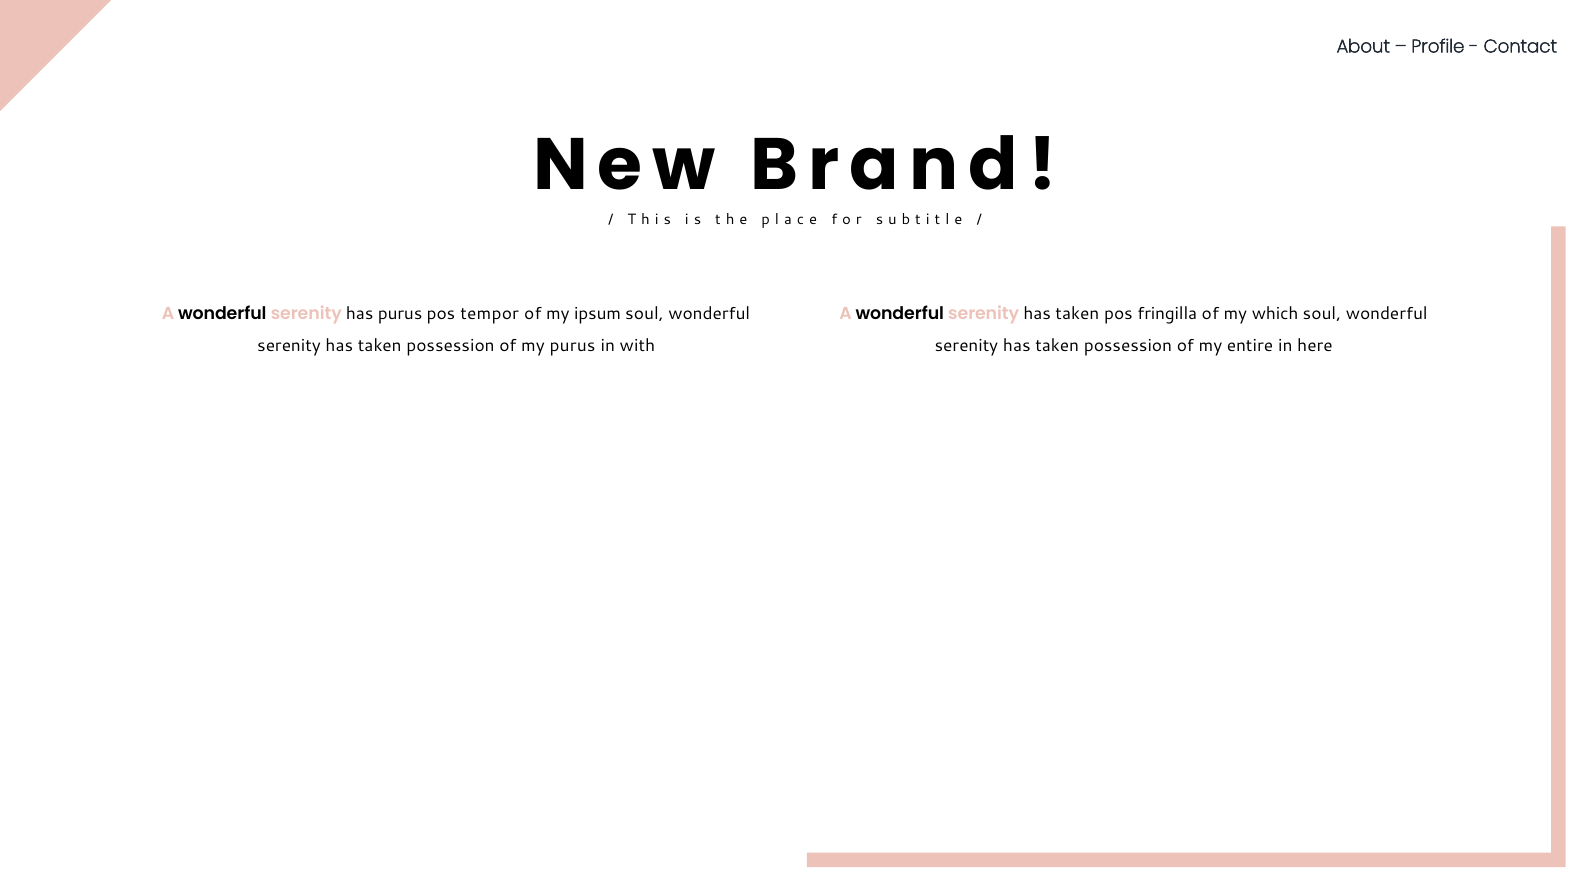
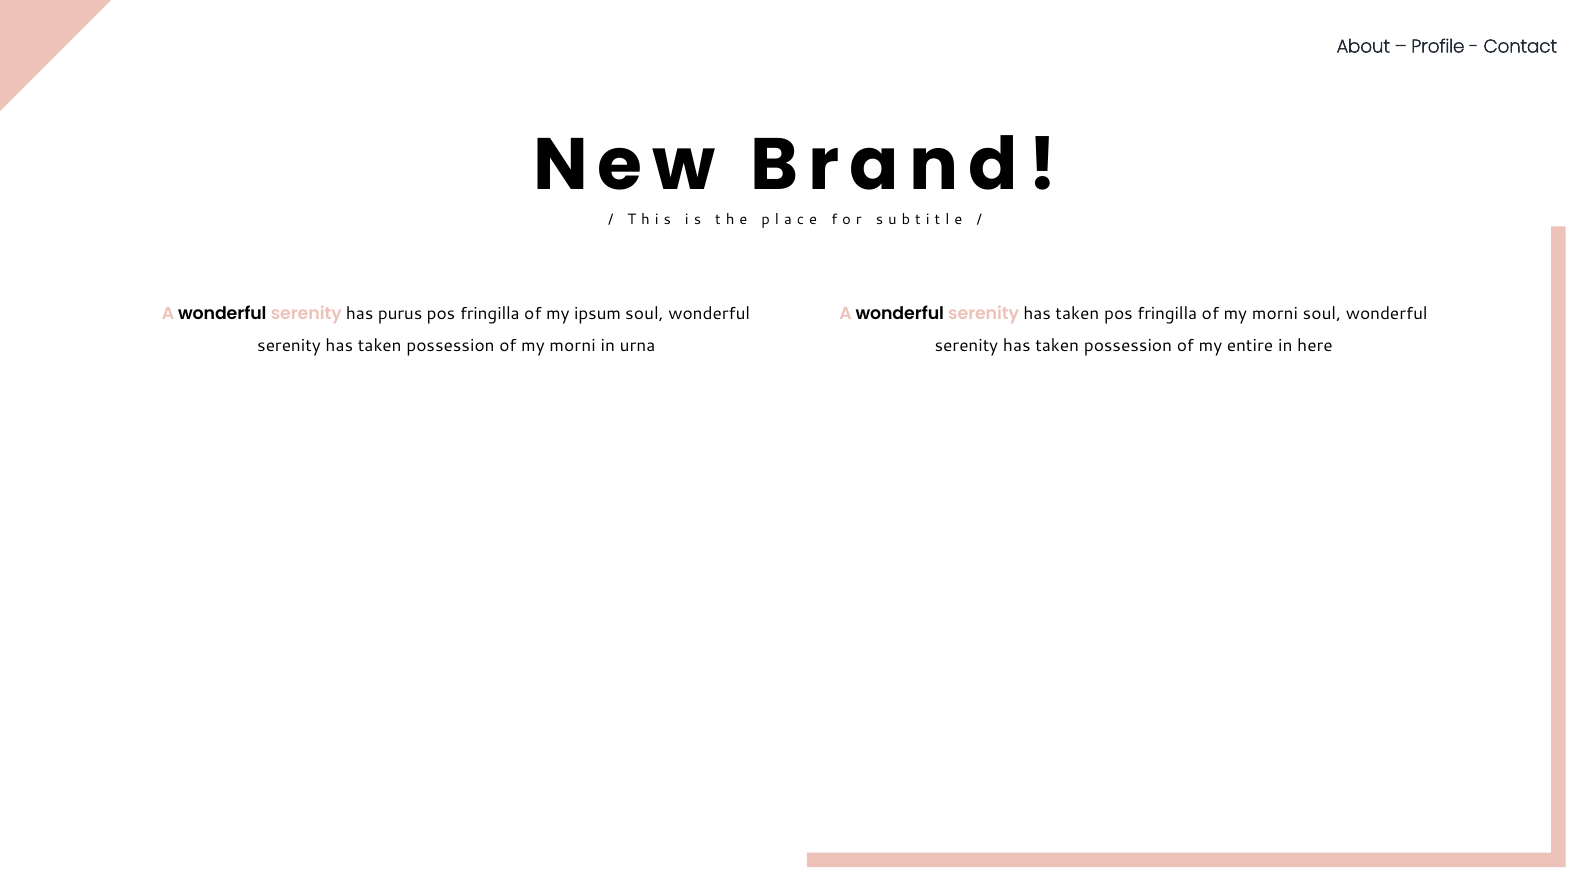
tempor at (490, 314): tempor -> fringilla
which at (1275, 314): which -> morni
possession of my purus: purus -> morni
with: with -> urna
